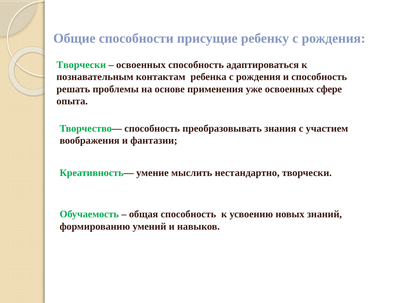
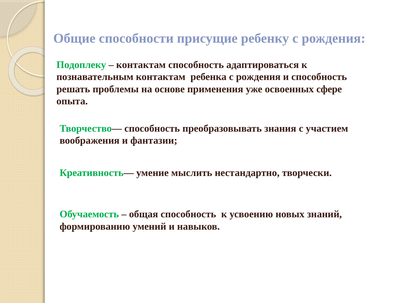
Творчески at (81, 65): Творчески -> Подоплеку
освоенных at (141, 65): освоенных -> контактам
